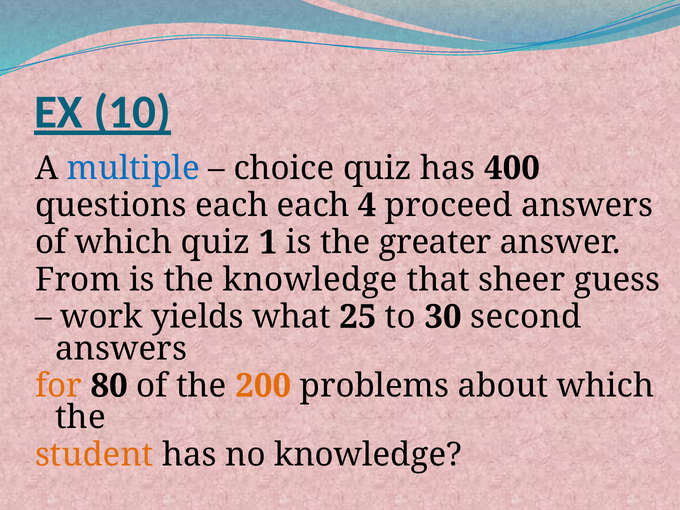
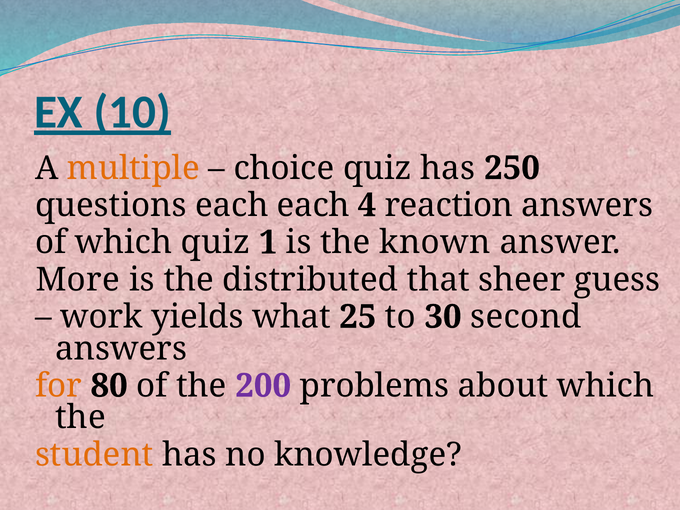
multiple colour: blue -> orange
400: 400 -> 250
proceed: proceed -> reaction
greater: greater -> known
From: From -> More
the knowledge: knowledge -> distributed
200 colour: orange -> purple
